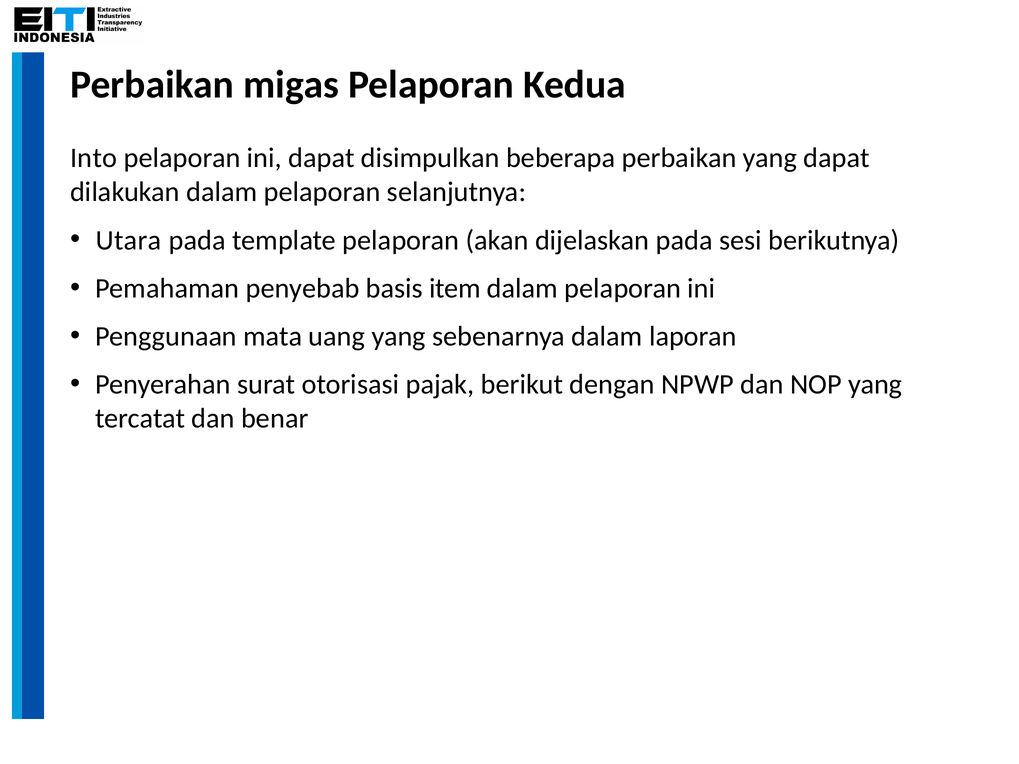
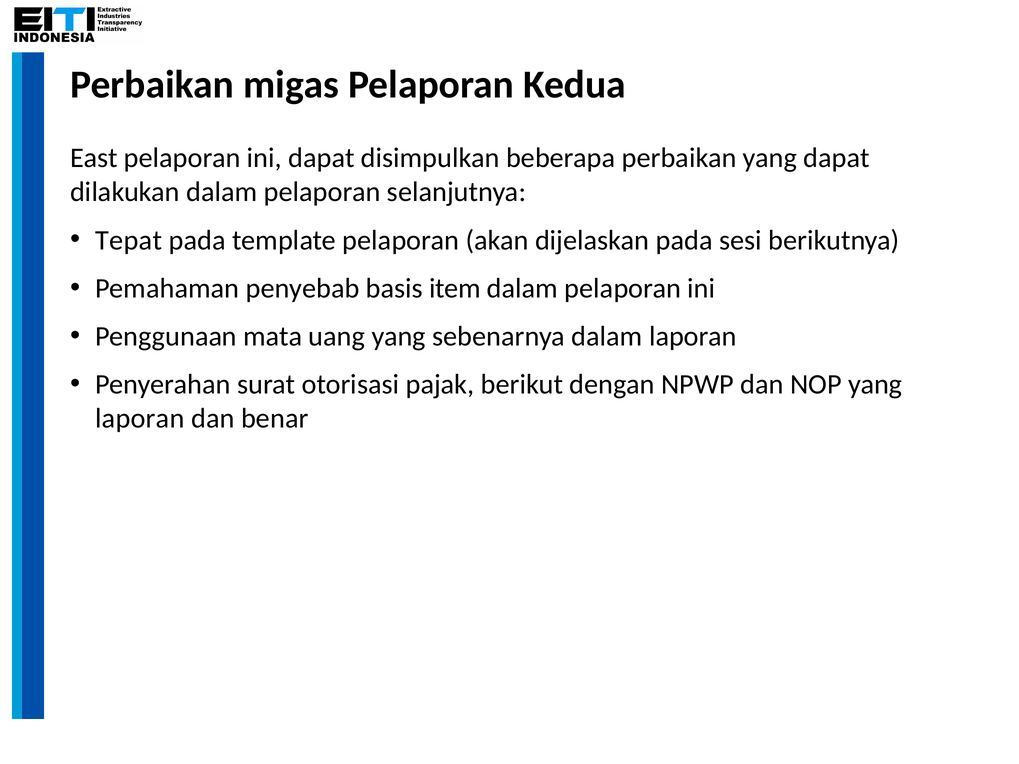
Into: Into -> East
Utara: Utara -> Tepat
tercatat at (140, 419): tercatat -> laporan
